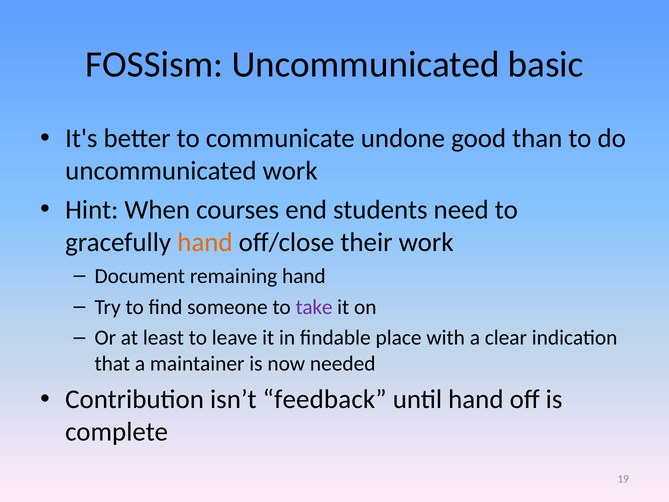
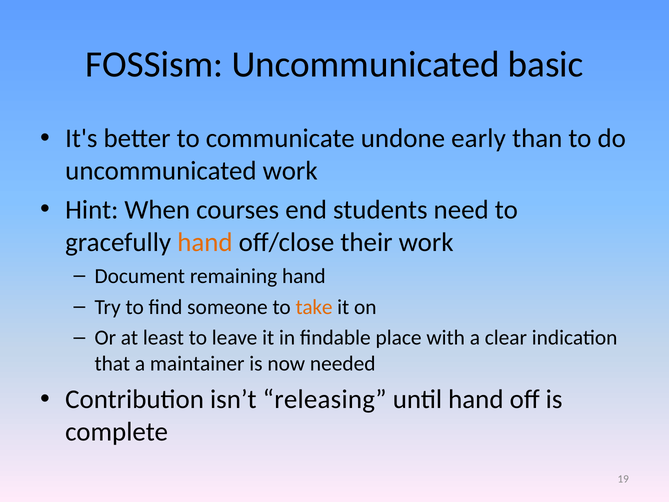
good: good -> early
take colour: purple -> orange
feedback: feedback -> releasing
